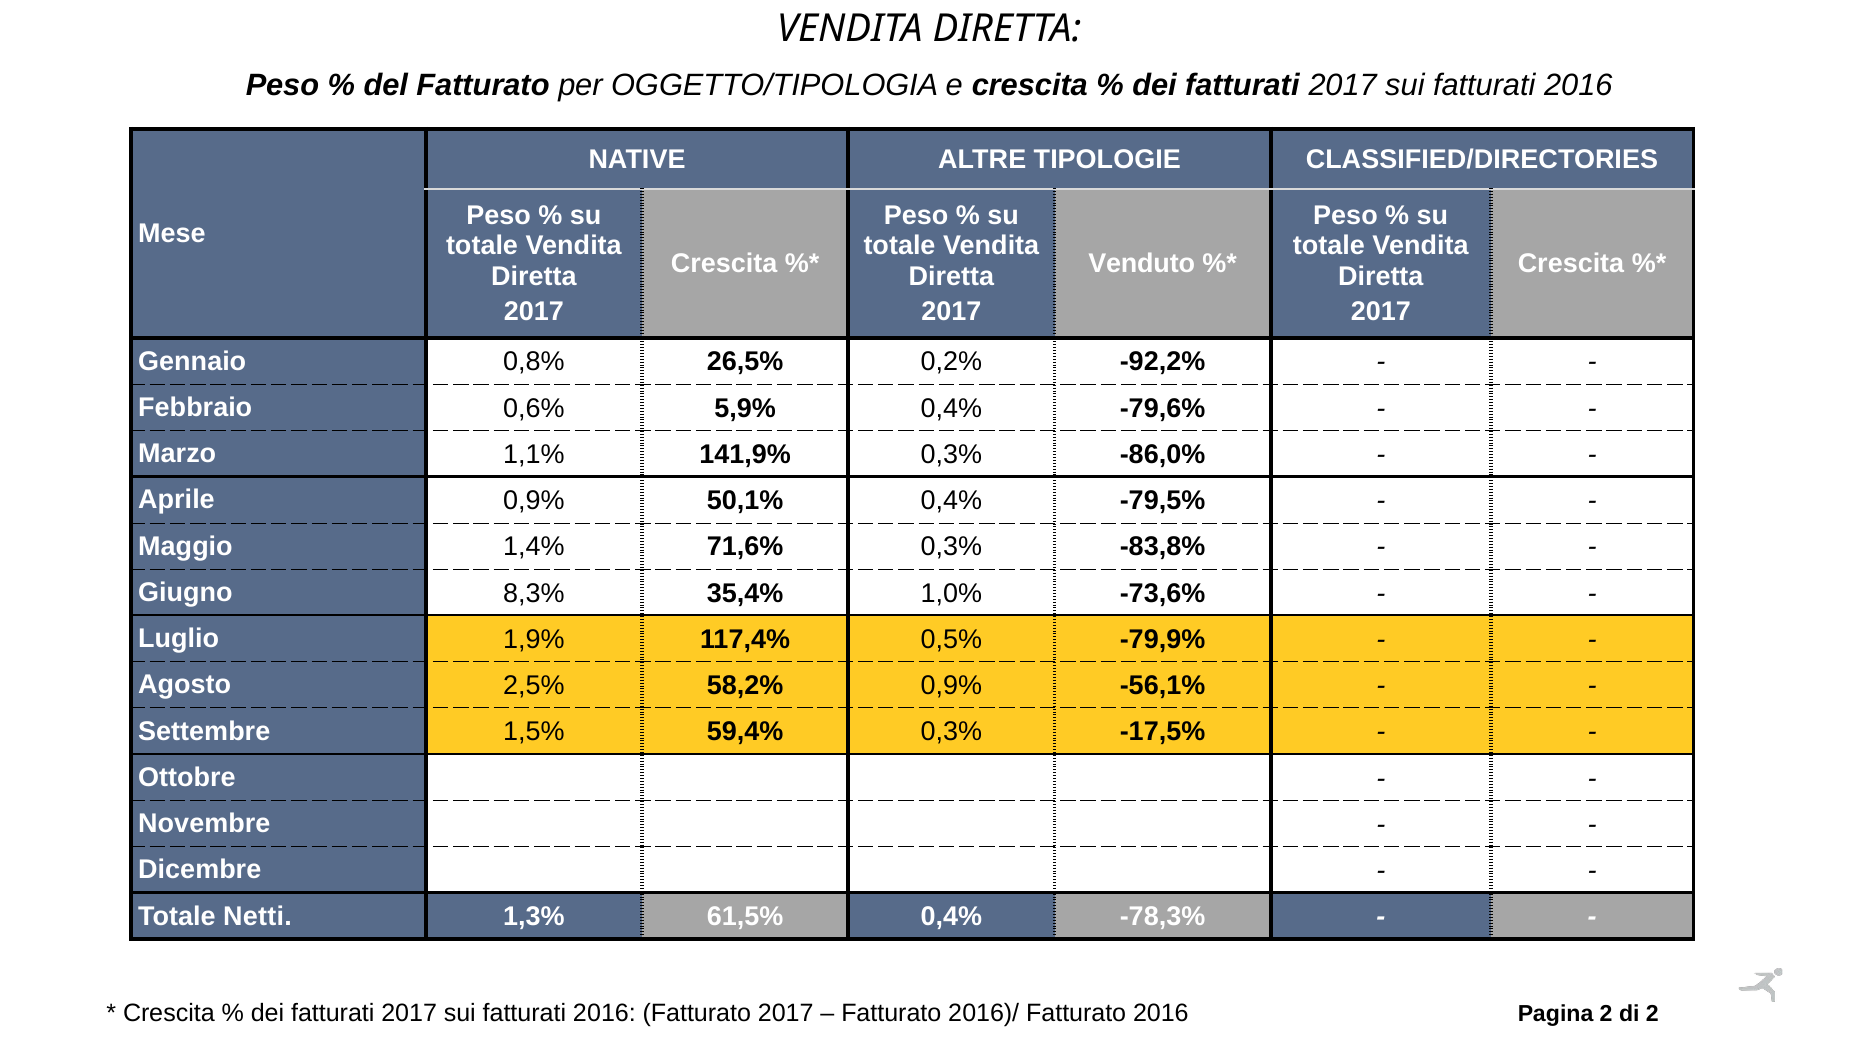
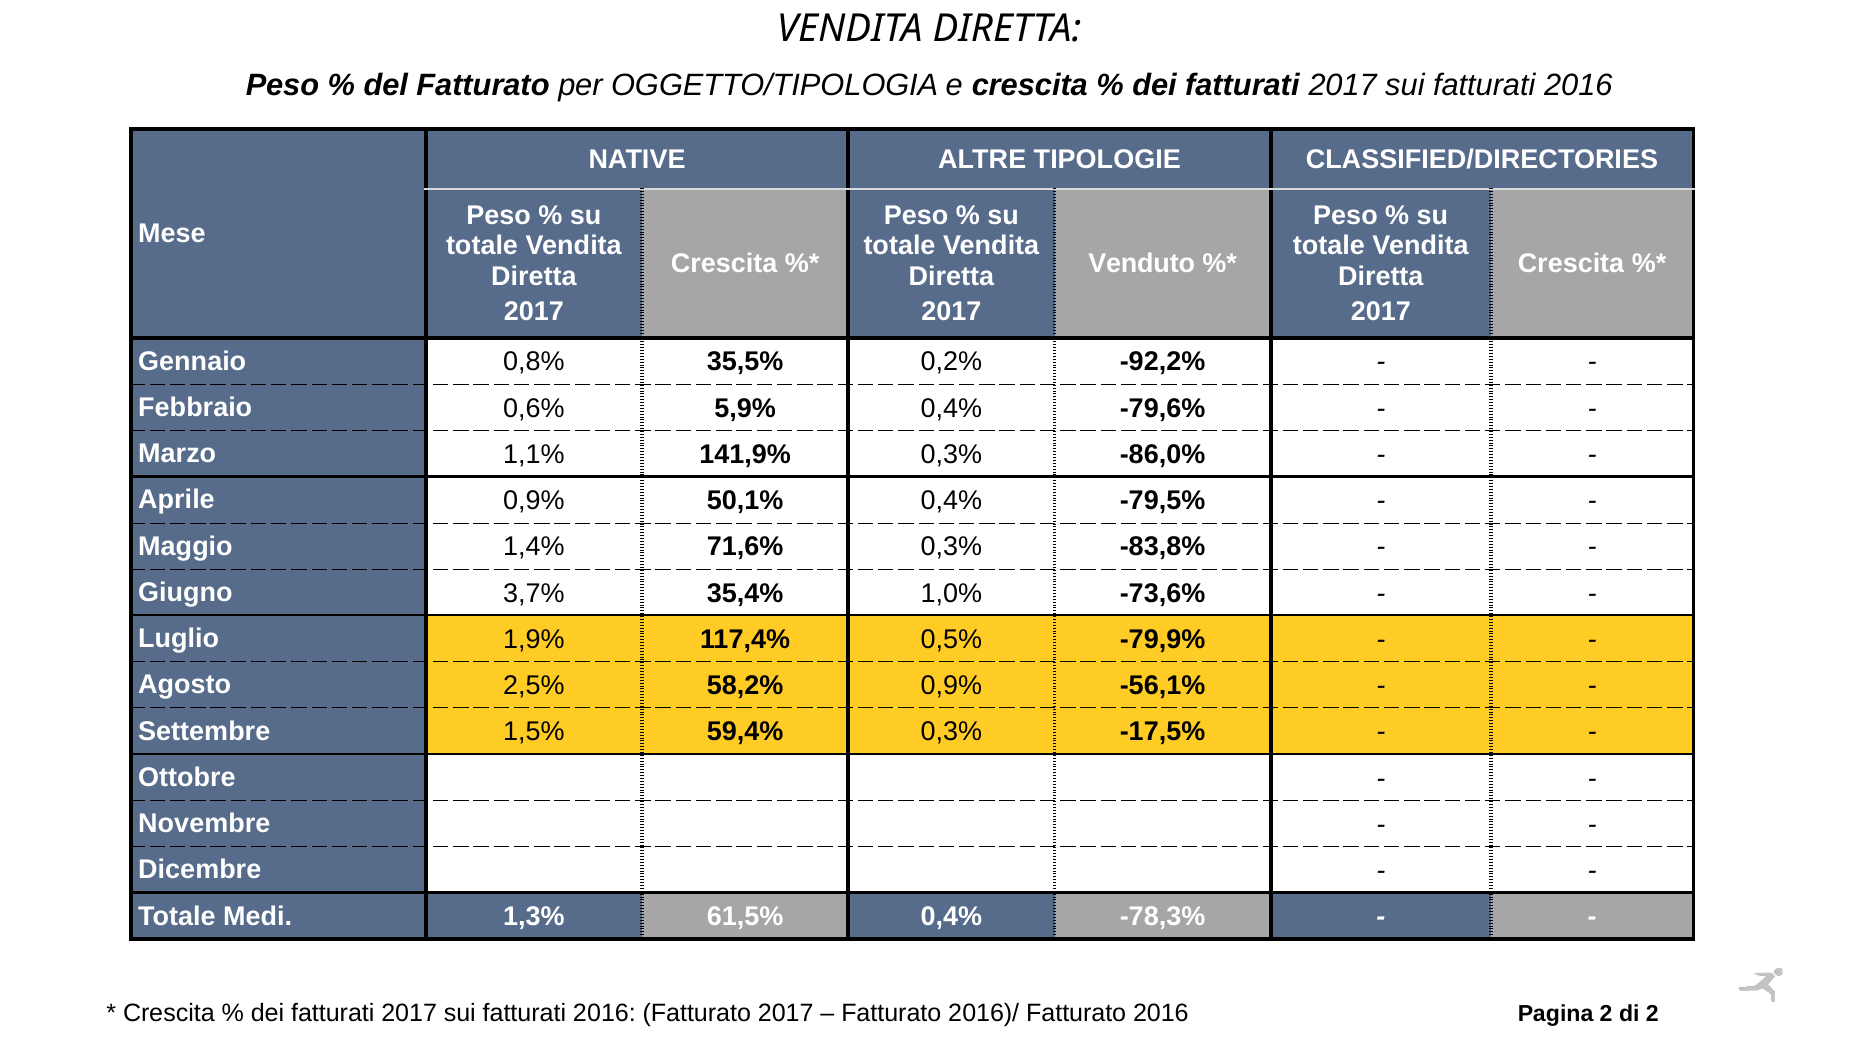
26,5%: 26,5% -> 35,5%
8,3%: 8,3% -> 3,7%
Netti: Netti -> Medi
